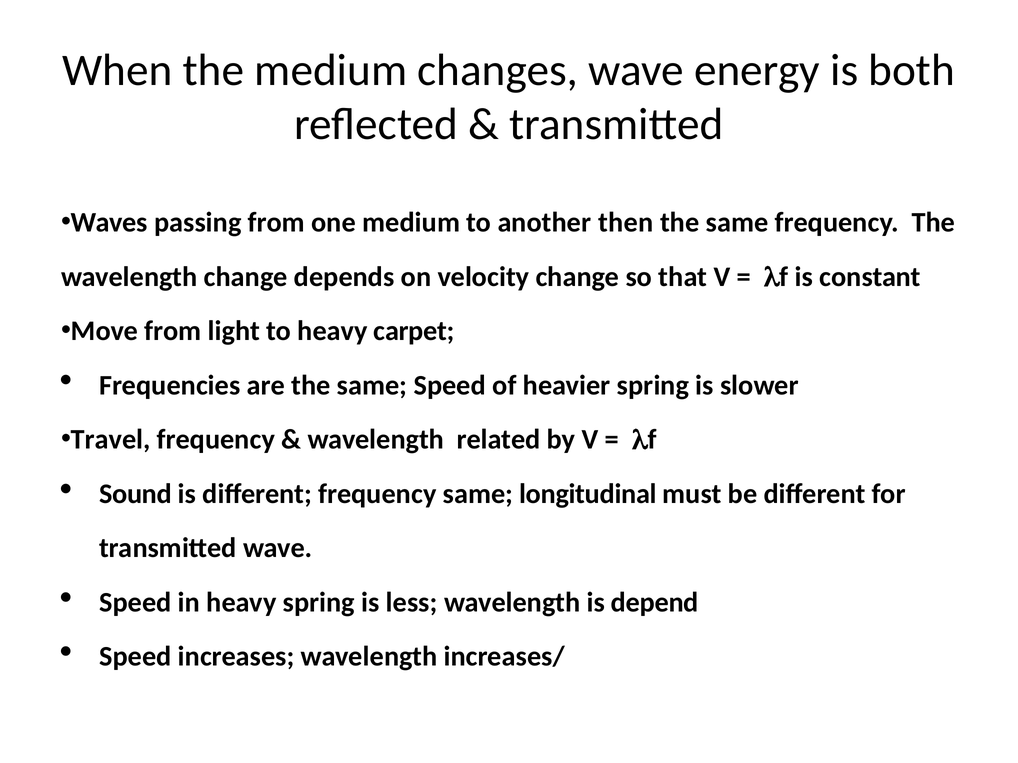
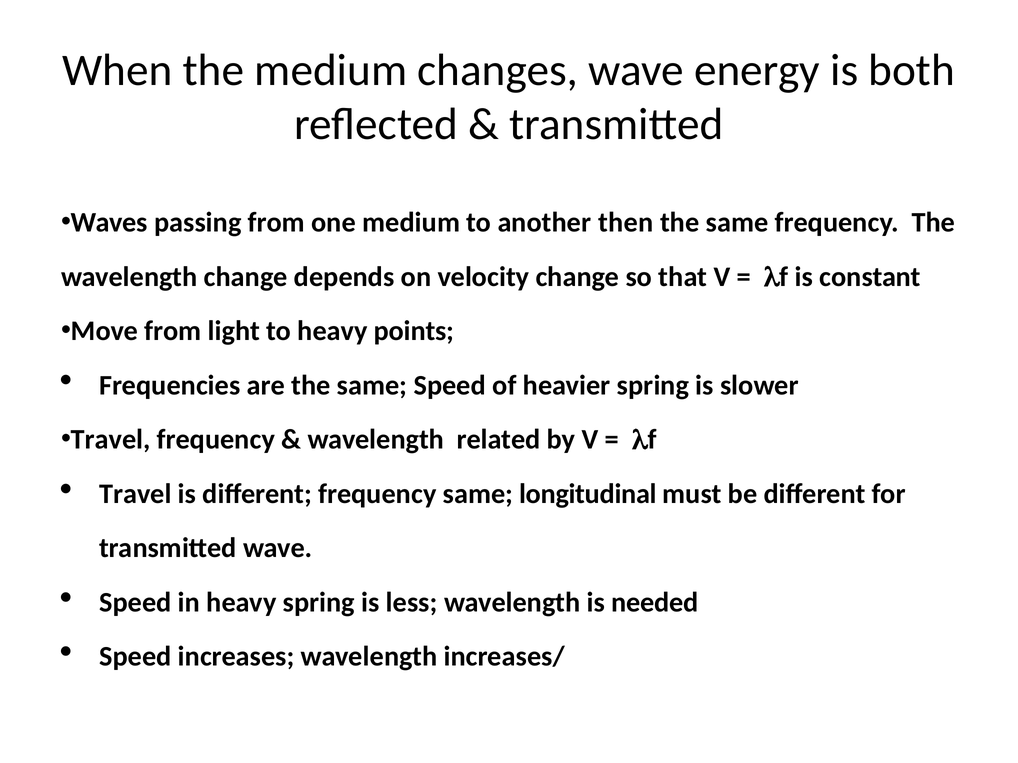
carpet: carpet -> points
Sound at (135, 494): Sound -> Travel
depend: depend -> needed
